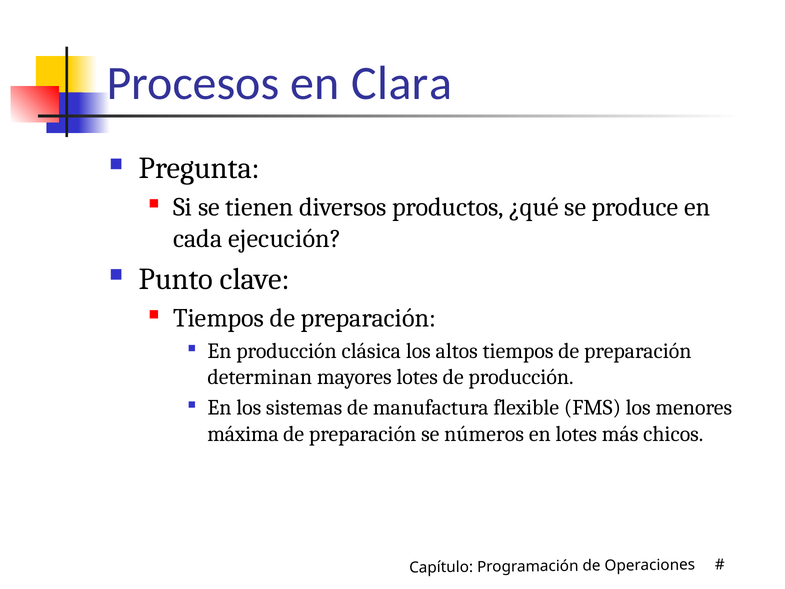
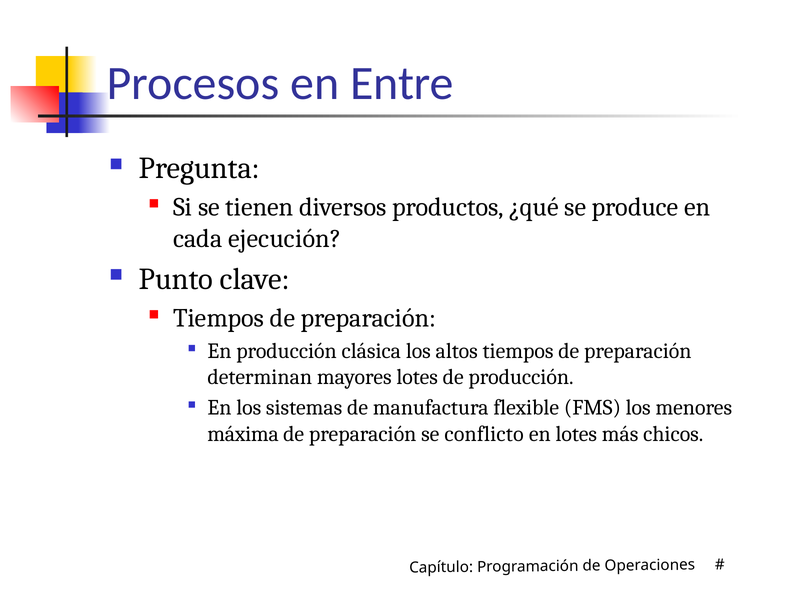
Clara: Clara -> Entre
números: números -> conflicto
